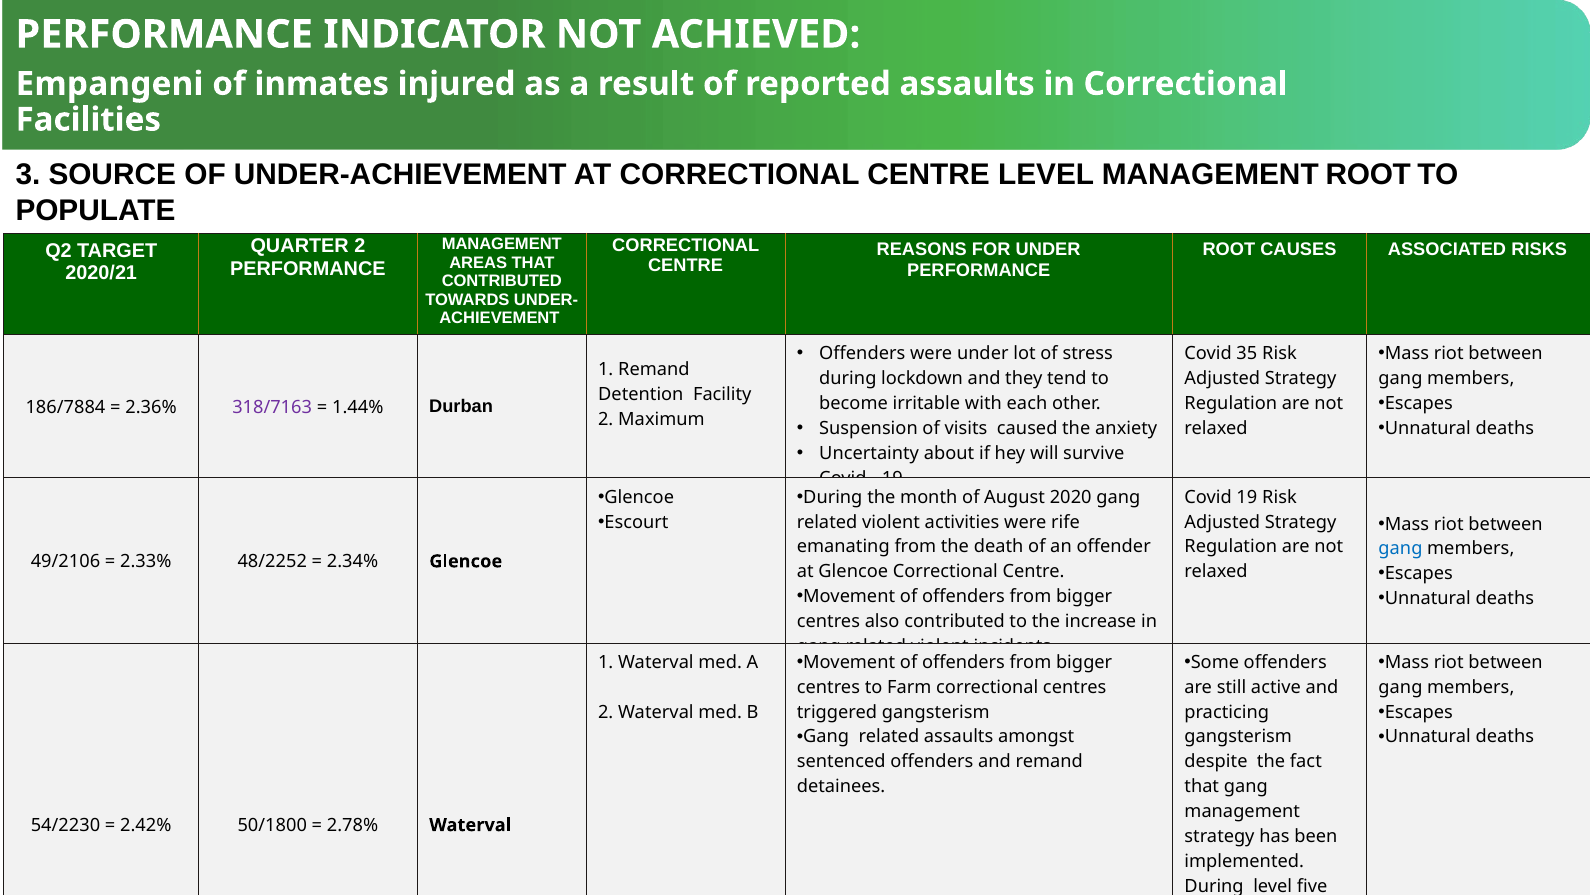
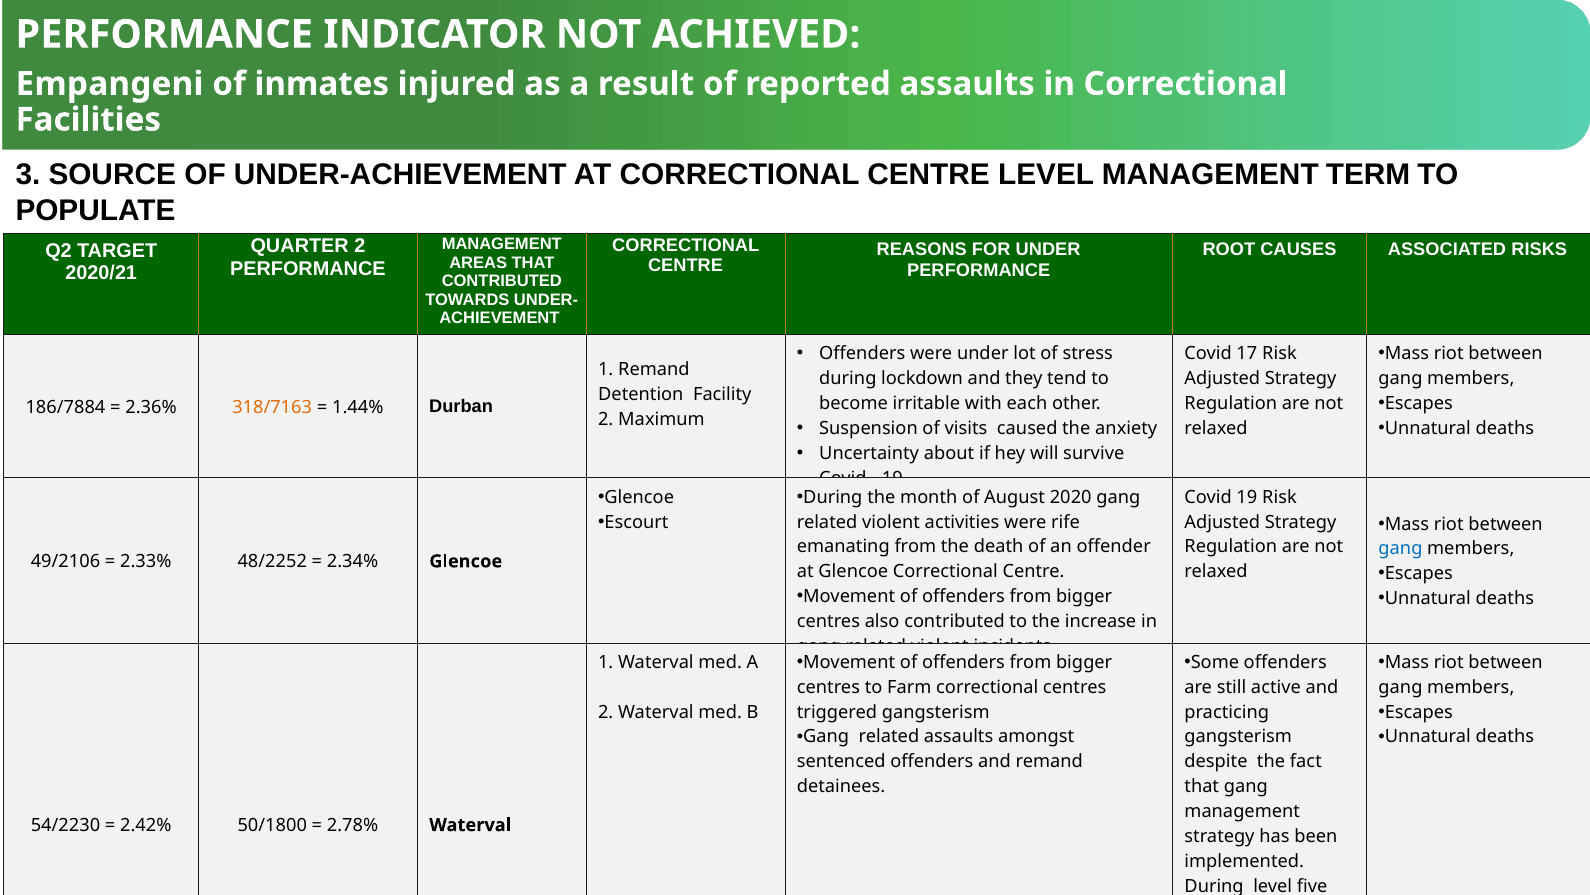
MANAGEMENT ROOT: ROOT -> TERM
35: 35 -> 17
318/7163 colour: purple -> orange
